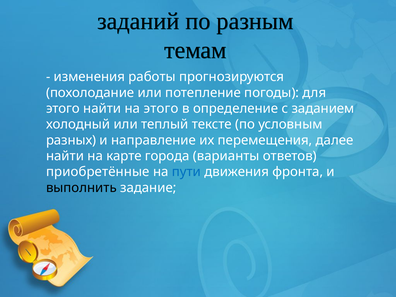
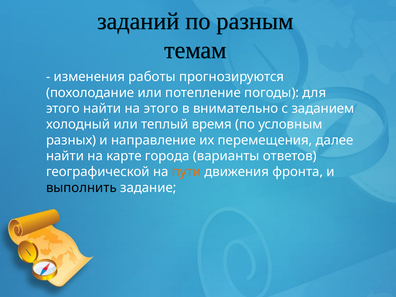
определение: определение -> внимательно
тексте: тексте -> время
приобретённые: приобретённые -> географической
пути colour: blue -> orange
